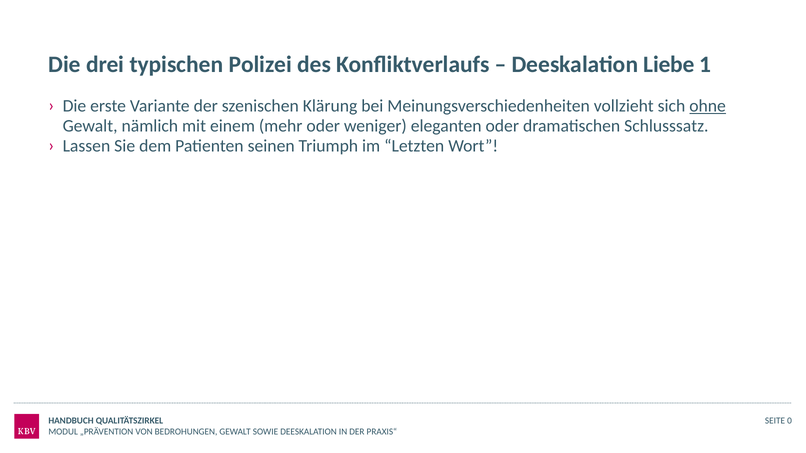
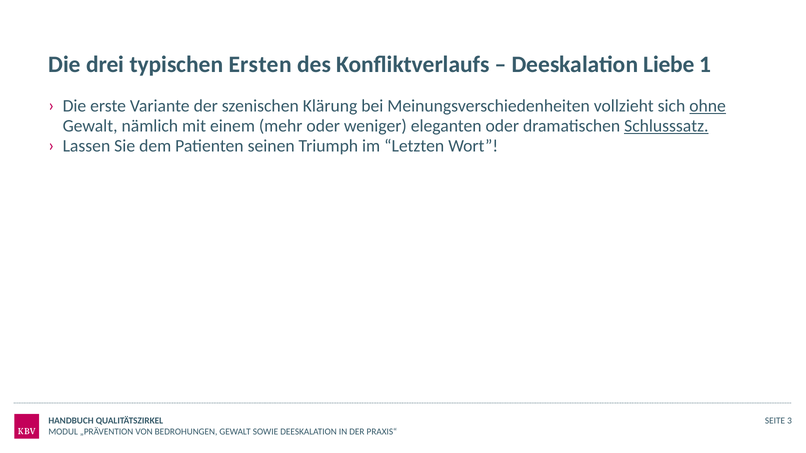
Polizei: Polizei -> Ersten
Schlusssatz underline: none -> present
0: 0 -> 3
